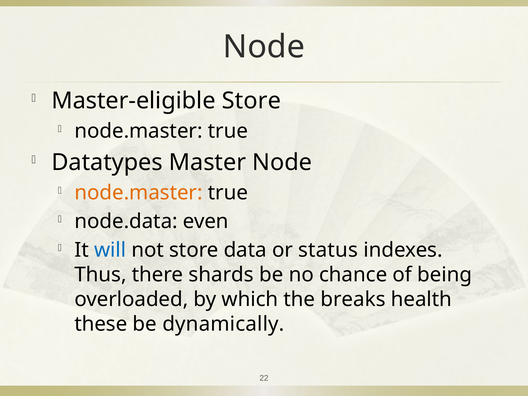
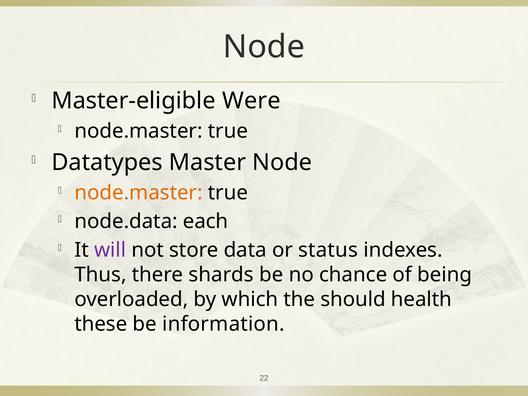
Master-eligible Store: Store -> Were
even: even -> each
will colour: blue -> purple
breaks: breaks -> should
dynamically: dynamically -> information
